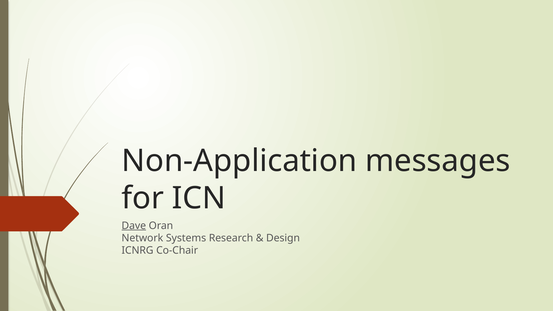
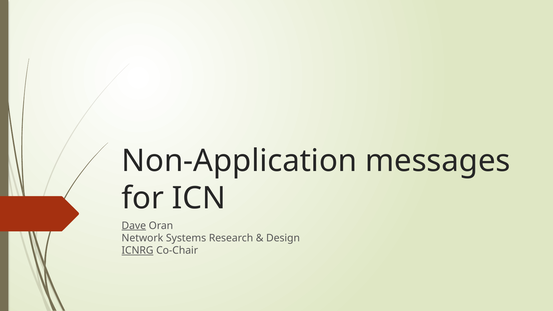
ICNRG underline: none -> present
